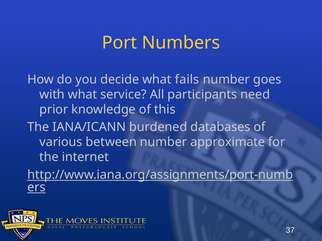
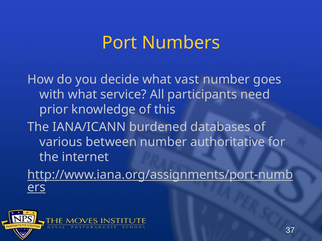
fails: fails -> vast
approximate: approximate -> authoritative
